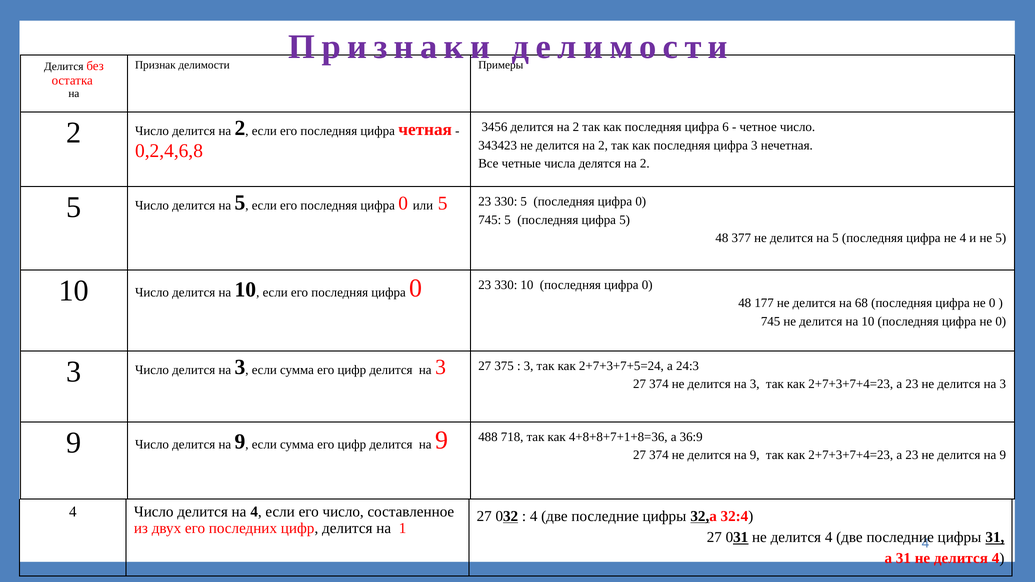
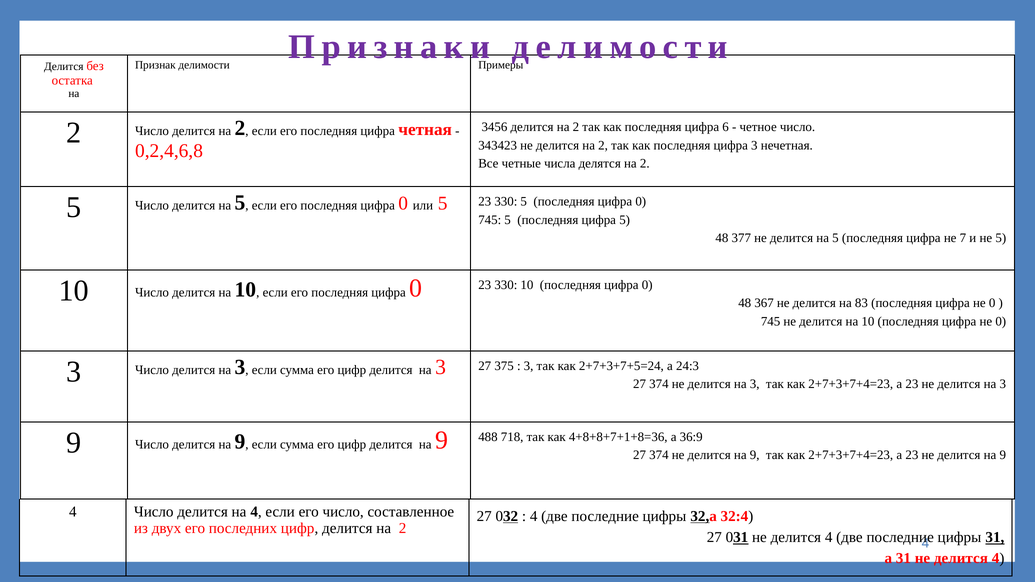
не 4: 4 -> 7
177: 177 -> 367
68: 68 -> 83
цифр делится на 1: 1 -> 2
